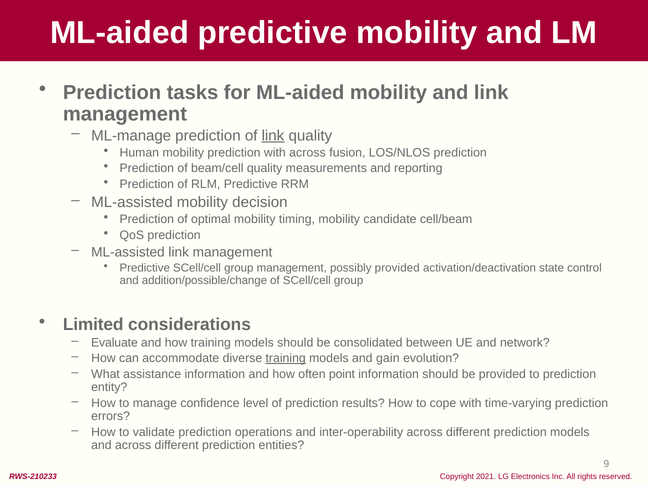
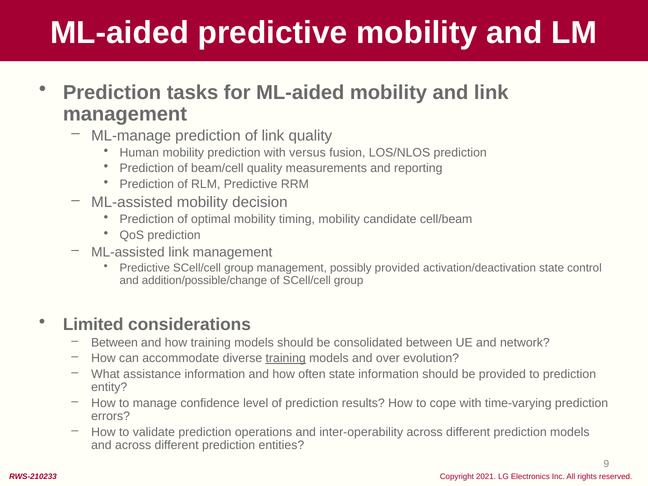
link at (273, 136) underline: present -> none
with across: across -> versus
Evaluate at (114, 342): Evaluate -> Between
gain: gain -> over
often point: point -> state
